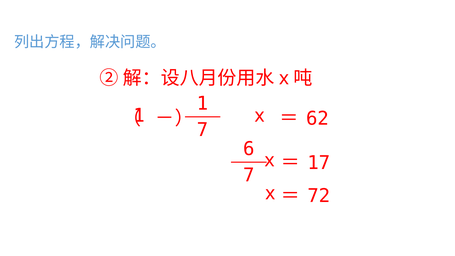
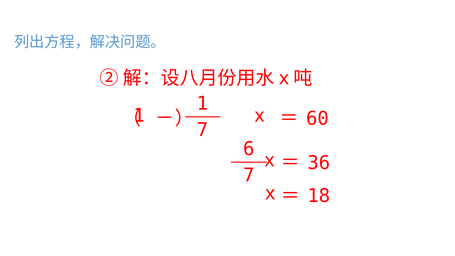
62: 62 -> 60
17: 17 -> 36
72: 72 -> 18
